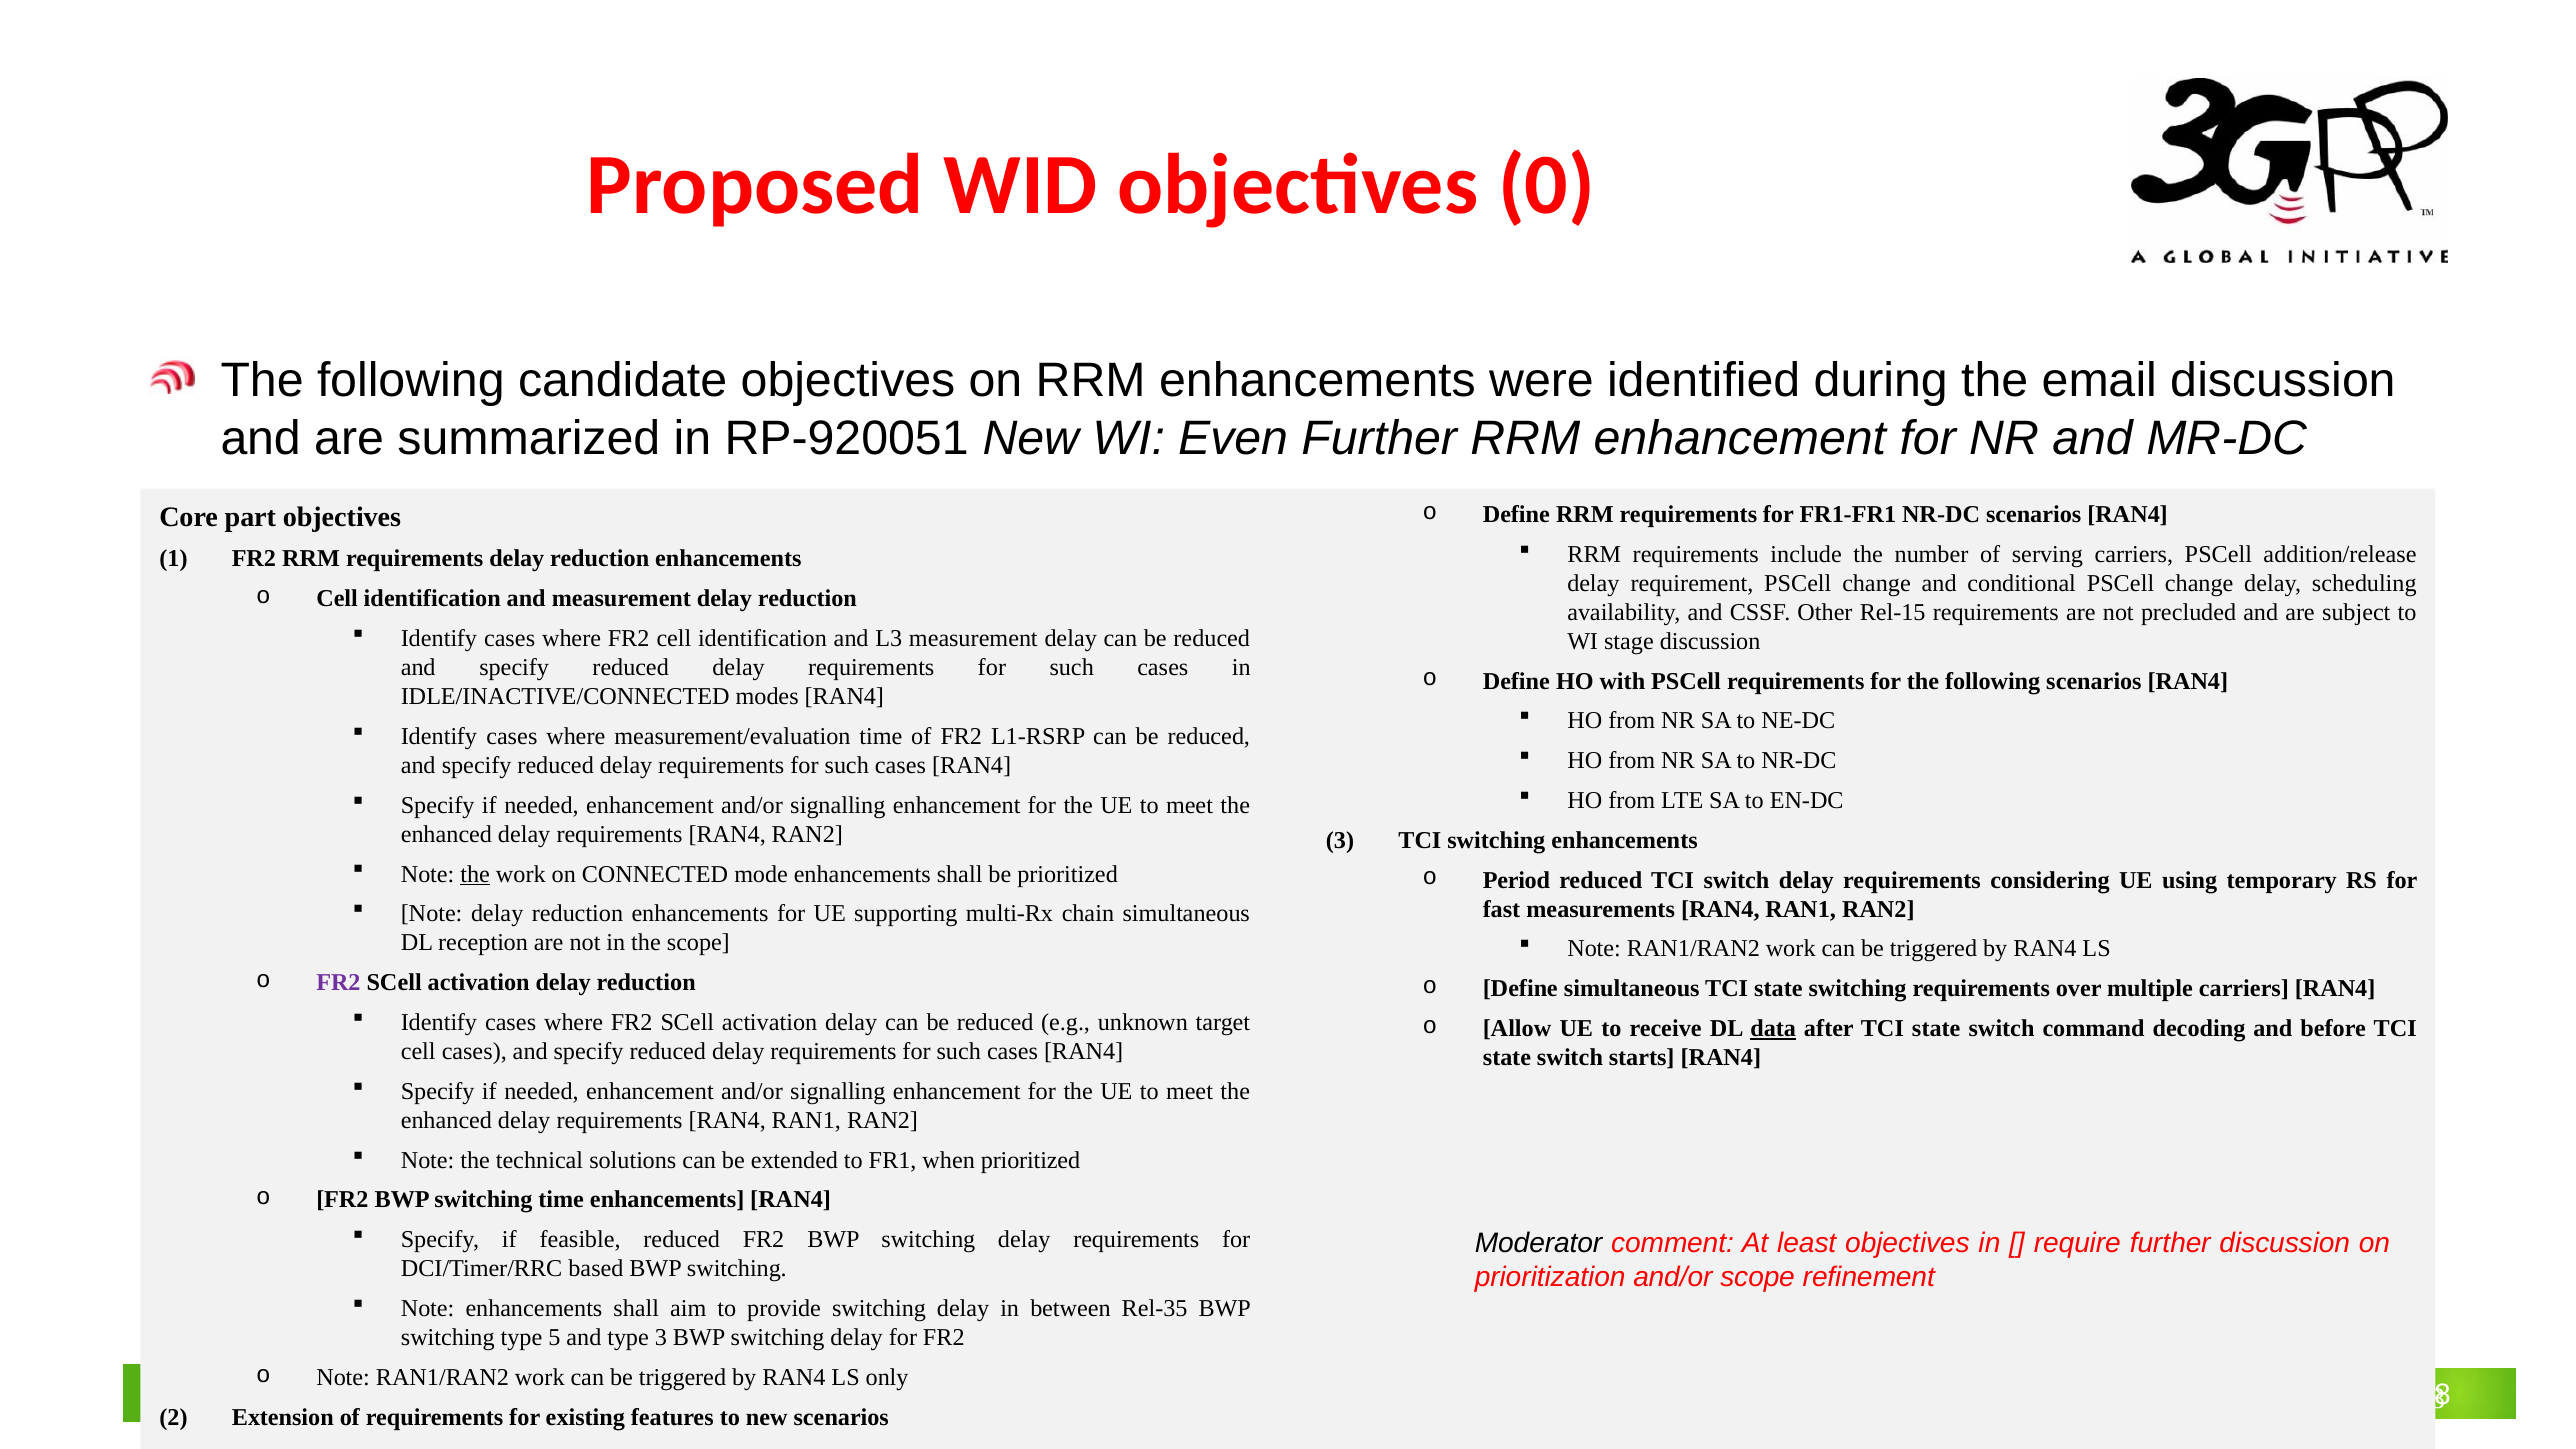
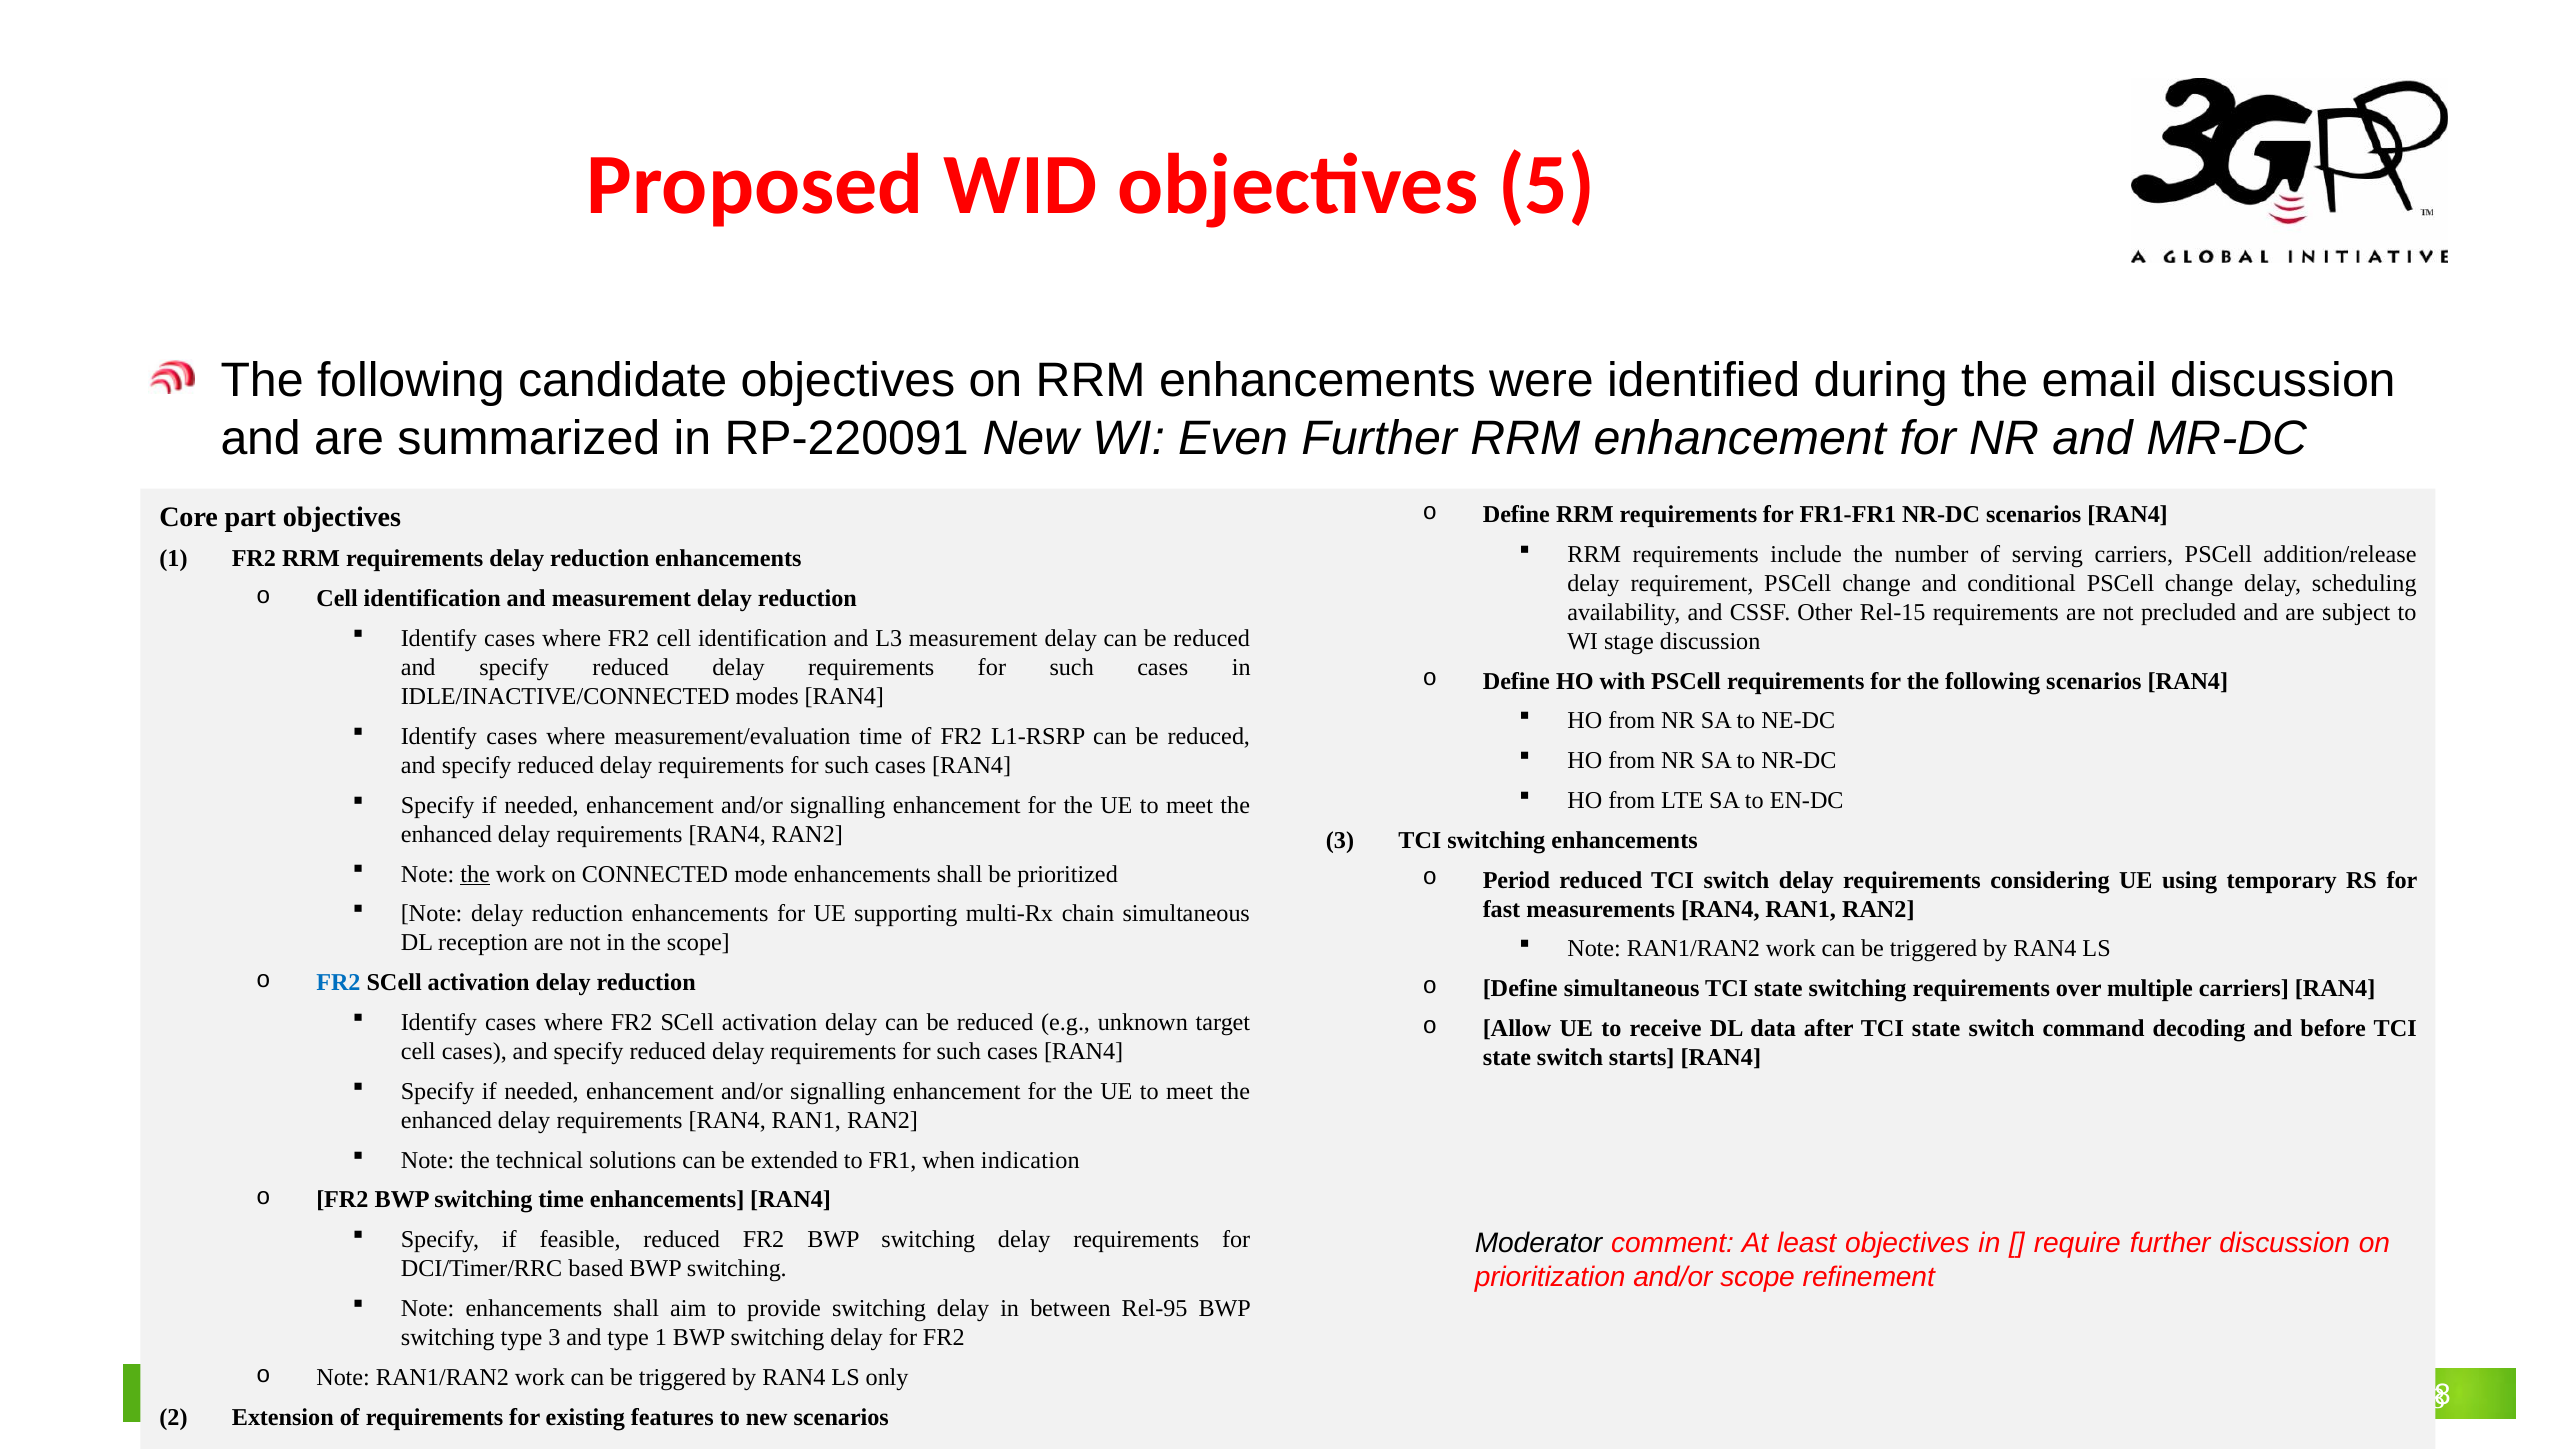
0: 0 -> 5
RP-920051: RP-920051 -> RP-220091
FR2 at (338, 983) colour: purple -> blue
data underline: present -> none
when prioritized: prioritized -> indication
Rel-35: Rel-35 -> Rel-95
type 5: 5 -> 3
type 3: 3 -> 1
